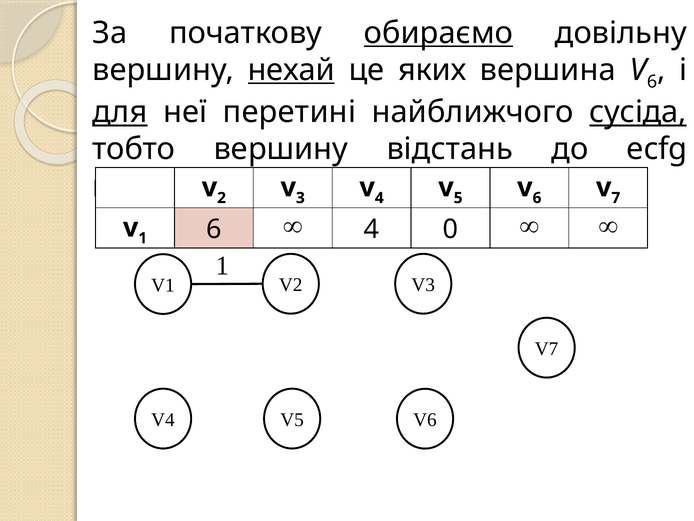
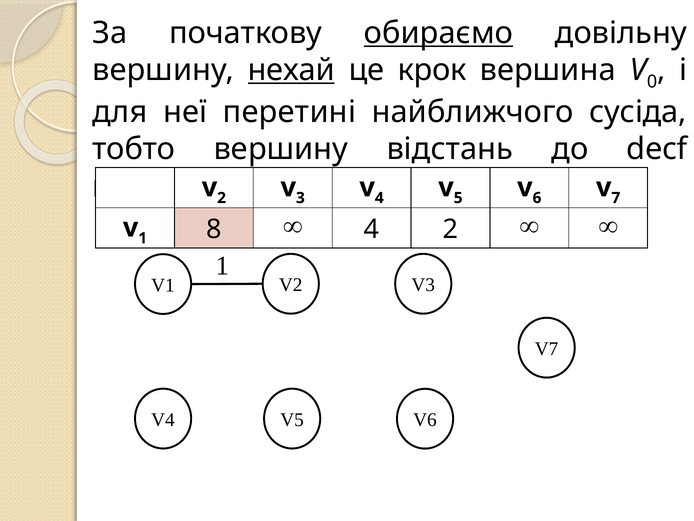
яких: яких -> крок
6 at (652, 82): 6 -> 0
для underline: present -> none
сусіда underline: present -> none
ecfg: ecfg -> decf
1 6: 6 -> 8
4 0: 0 -> 2
